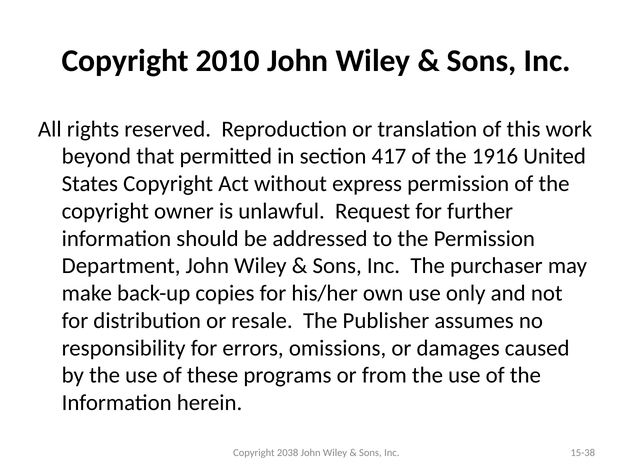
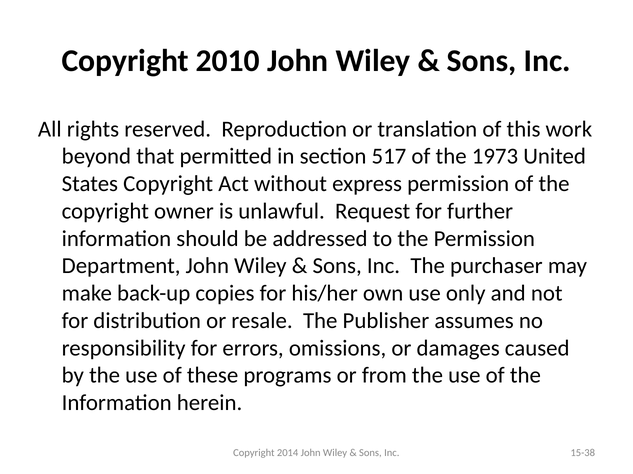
417: 417 -> 517
1916: 1916 -> 1973
2038: 2038 -> 2014
